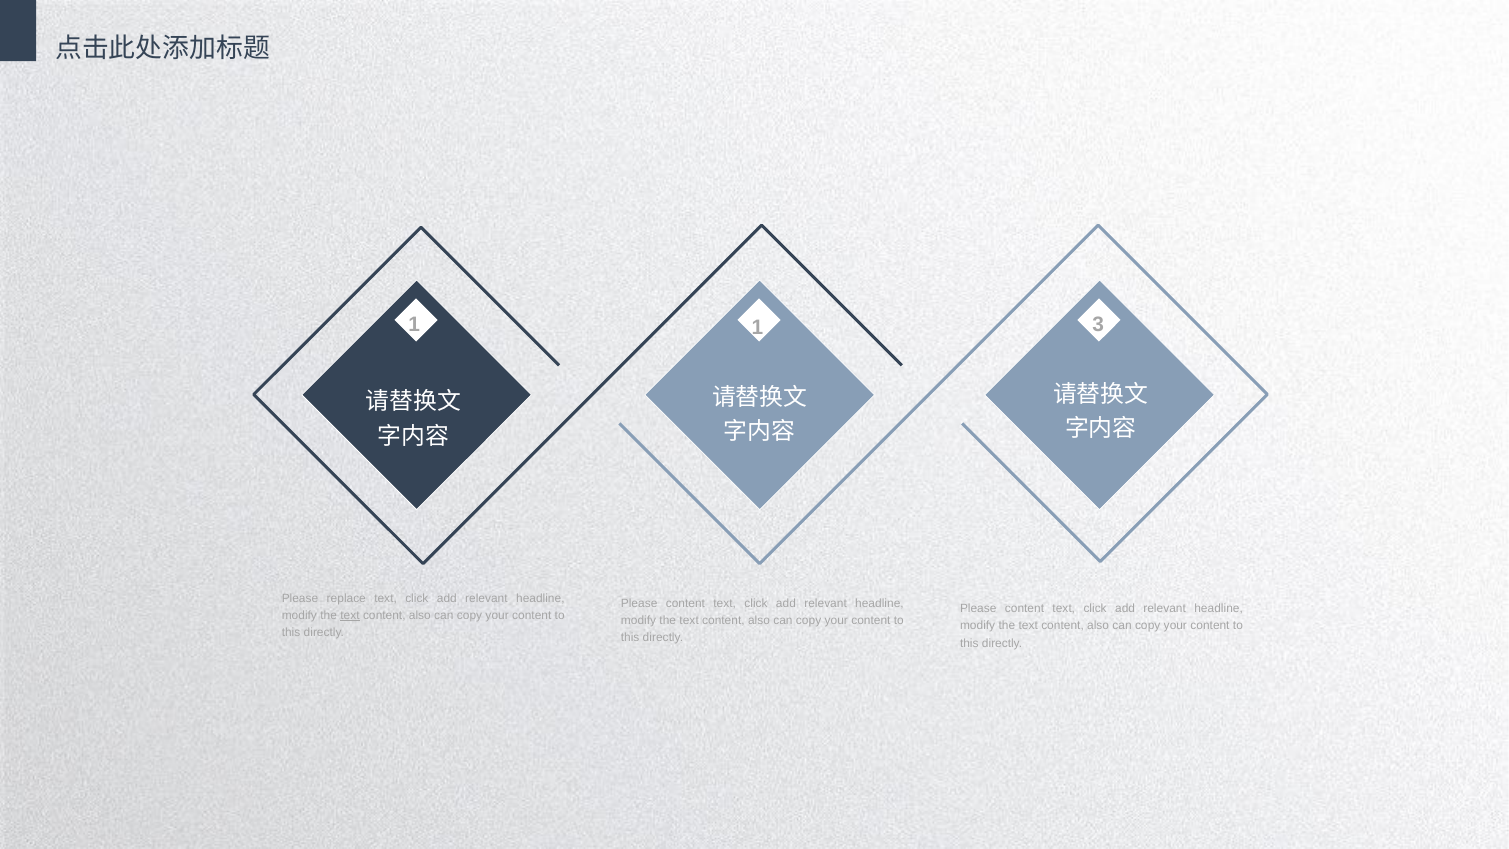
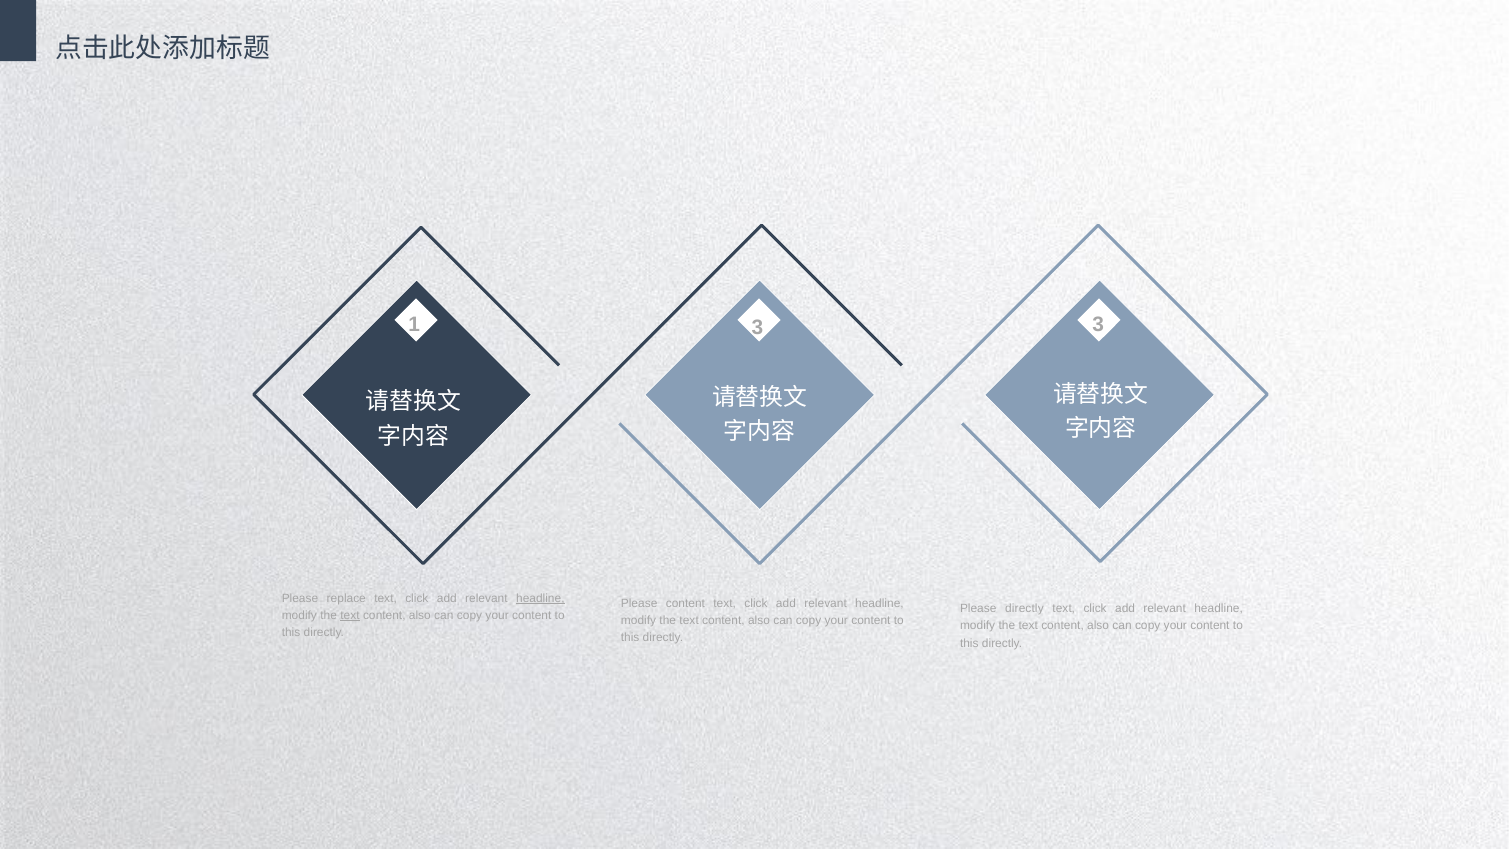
1 1: 1 -> 3
headline at (540, 598) underline: none -> present
content at (1024, 609): content -> directly
